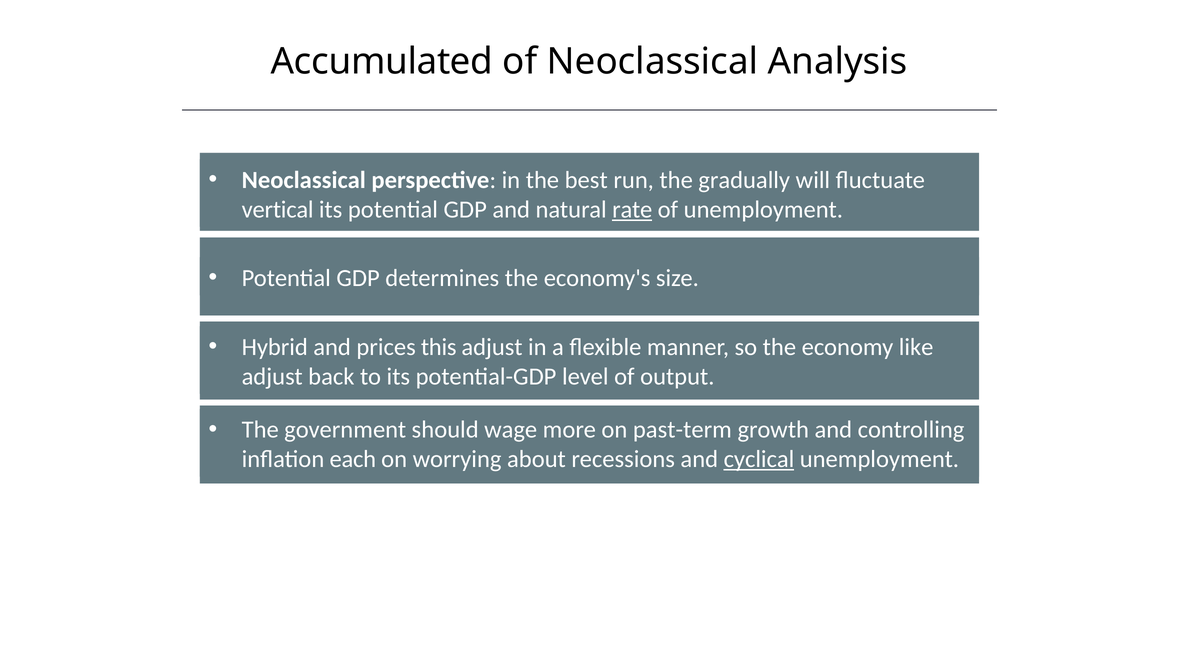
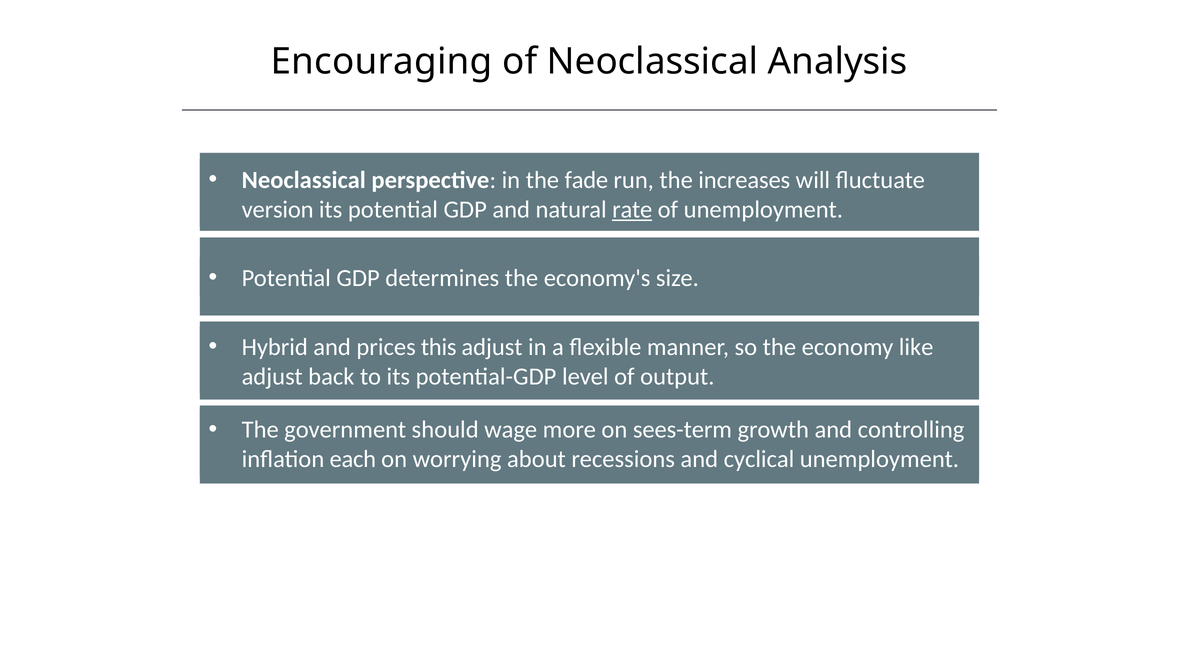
Accumulated: Accumulated -> Encouraging
best: best -> fade
gradually: gradually -> increases
vertical: vertical -> version
past-term: past-term -> sees-term
cyclical underline: present -> none
